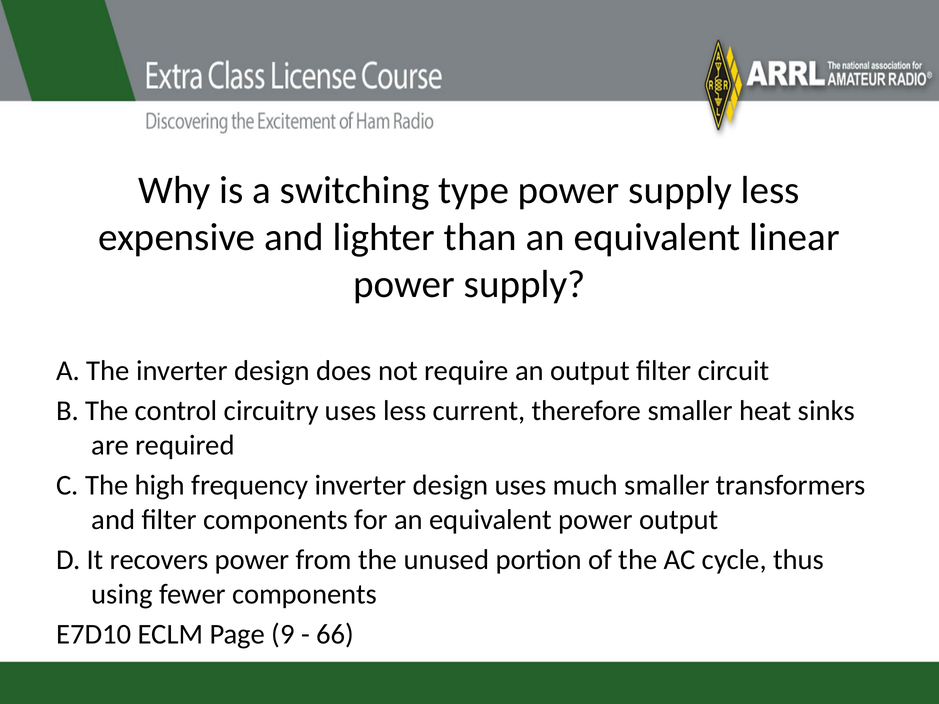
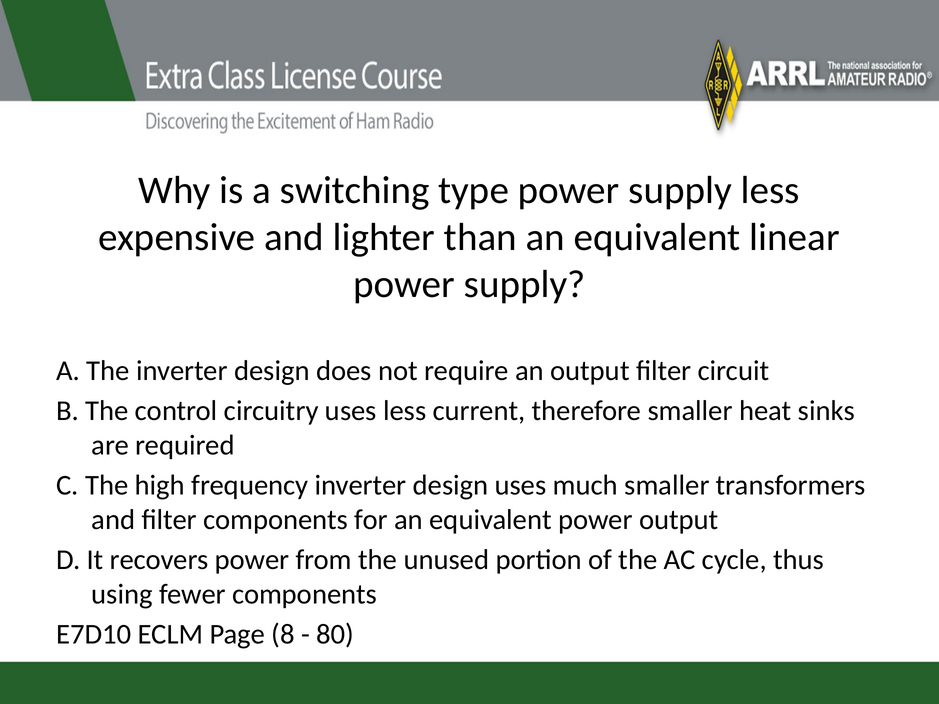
9: 9 -> 8
66: 66 -> 80
